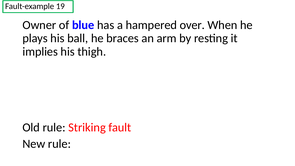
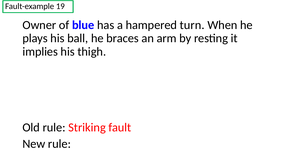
over: over -> turn
